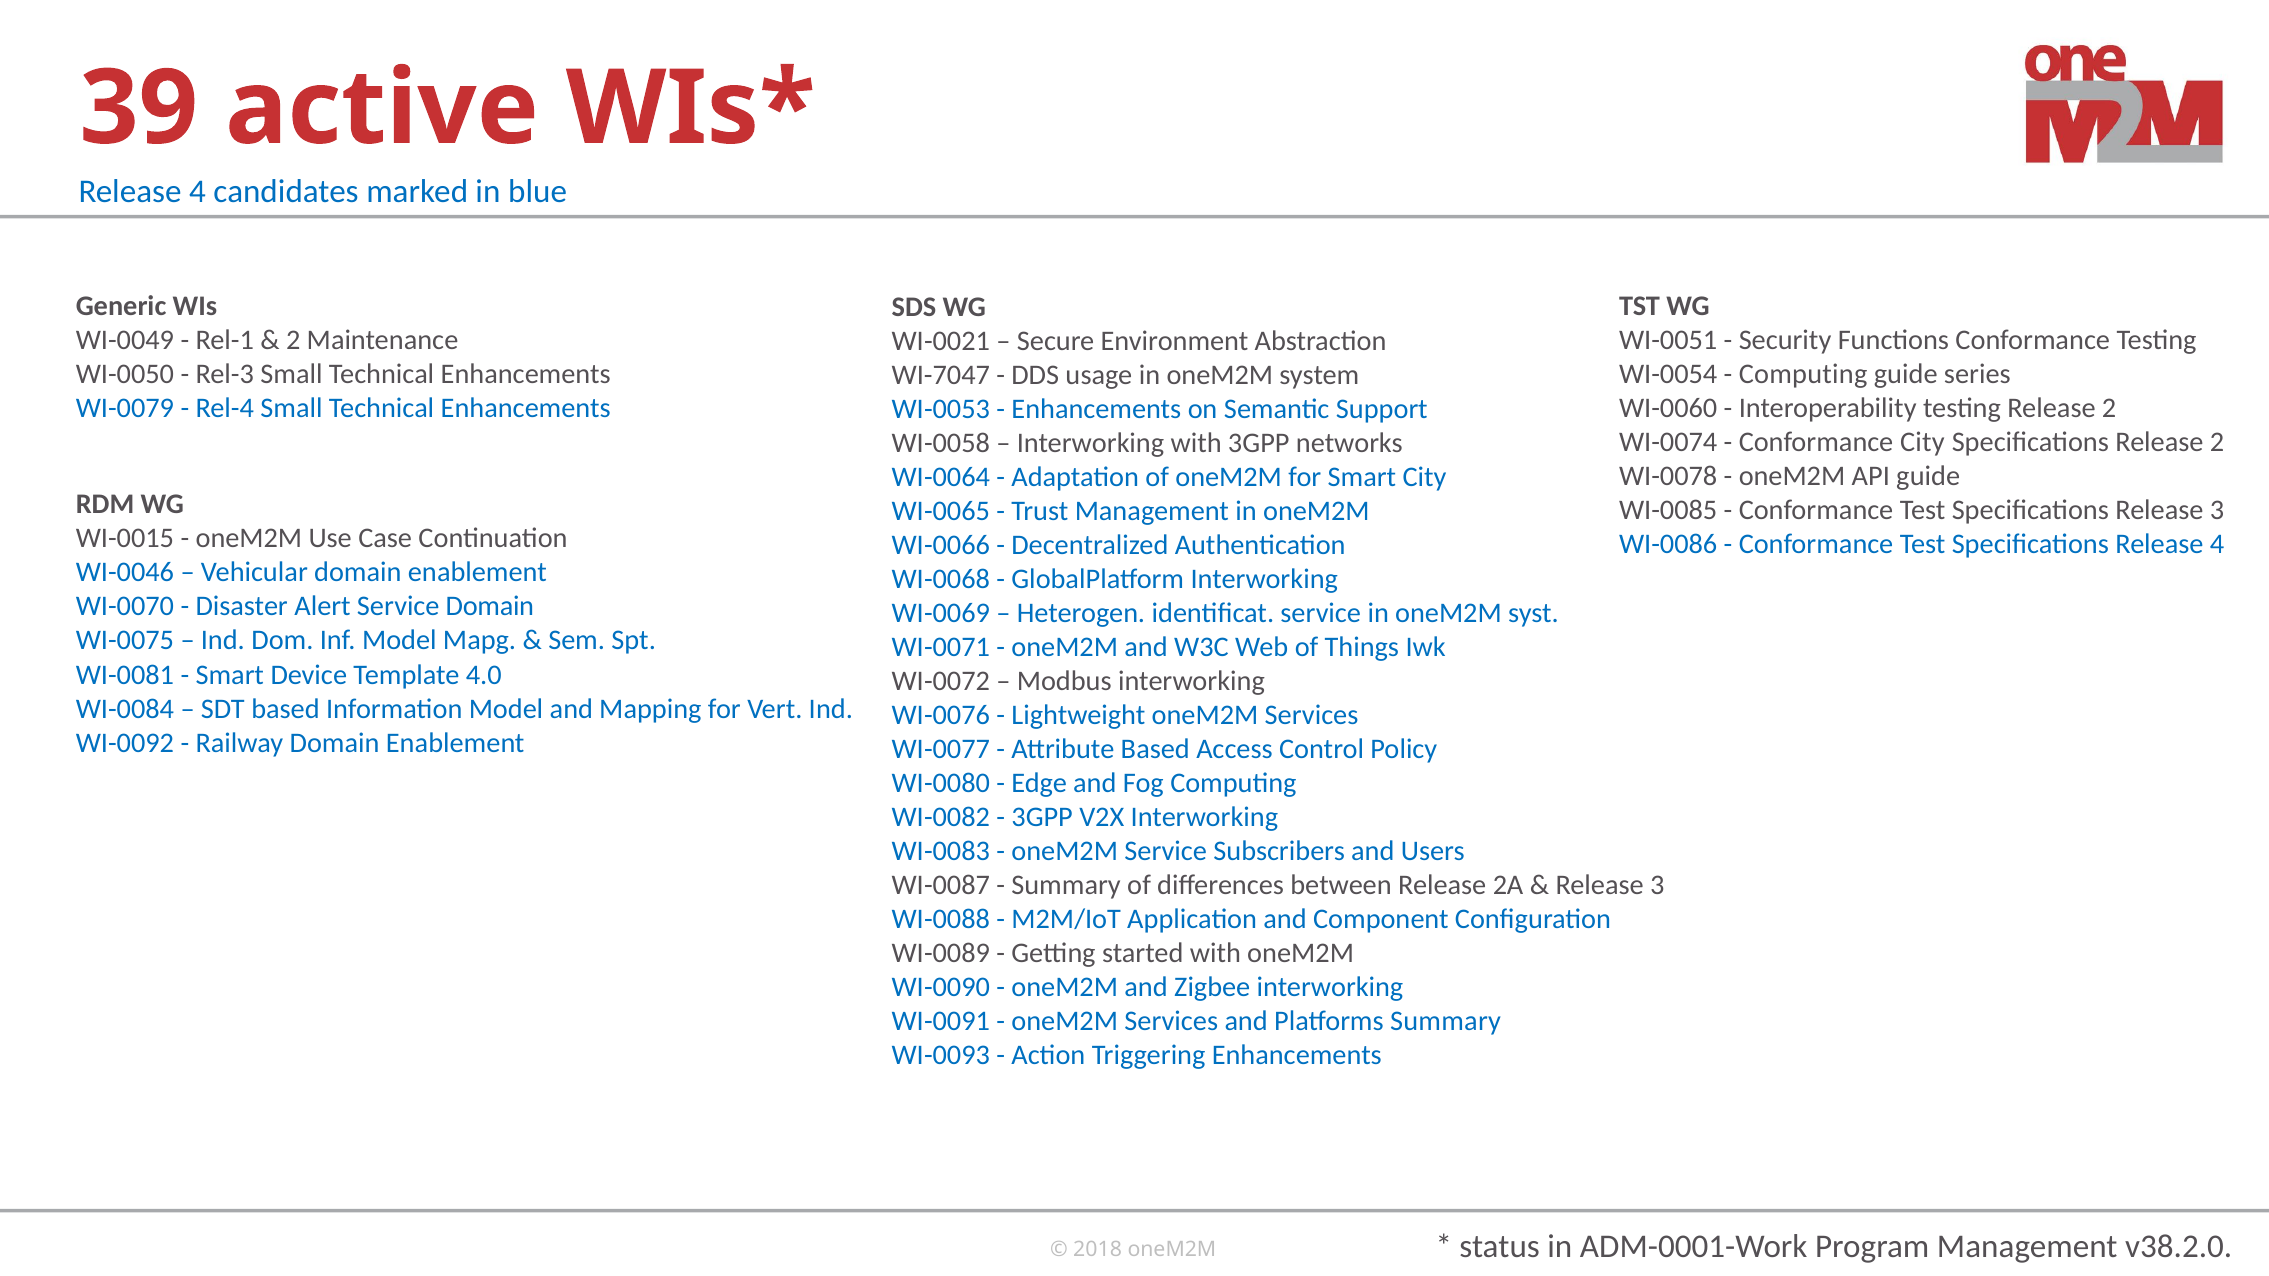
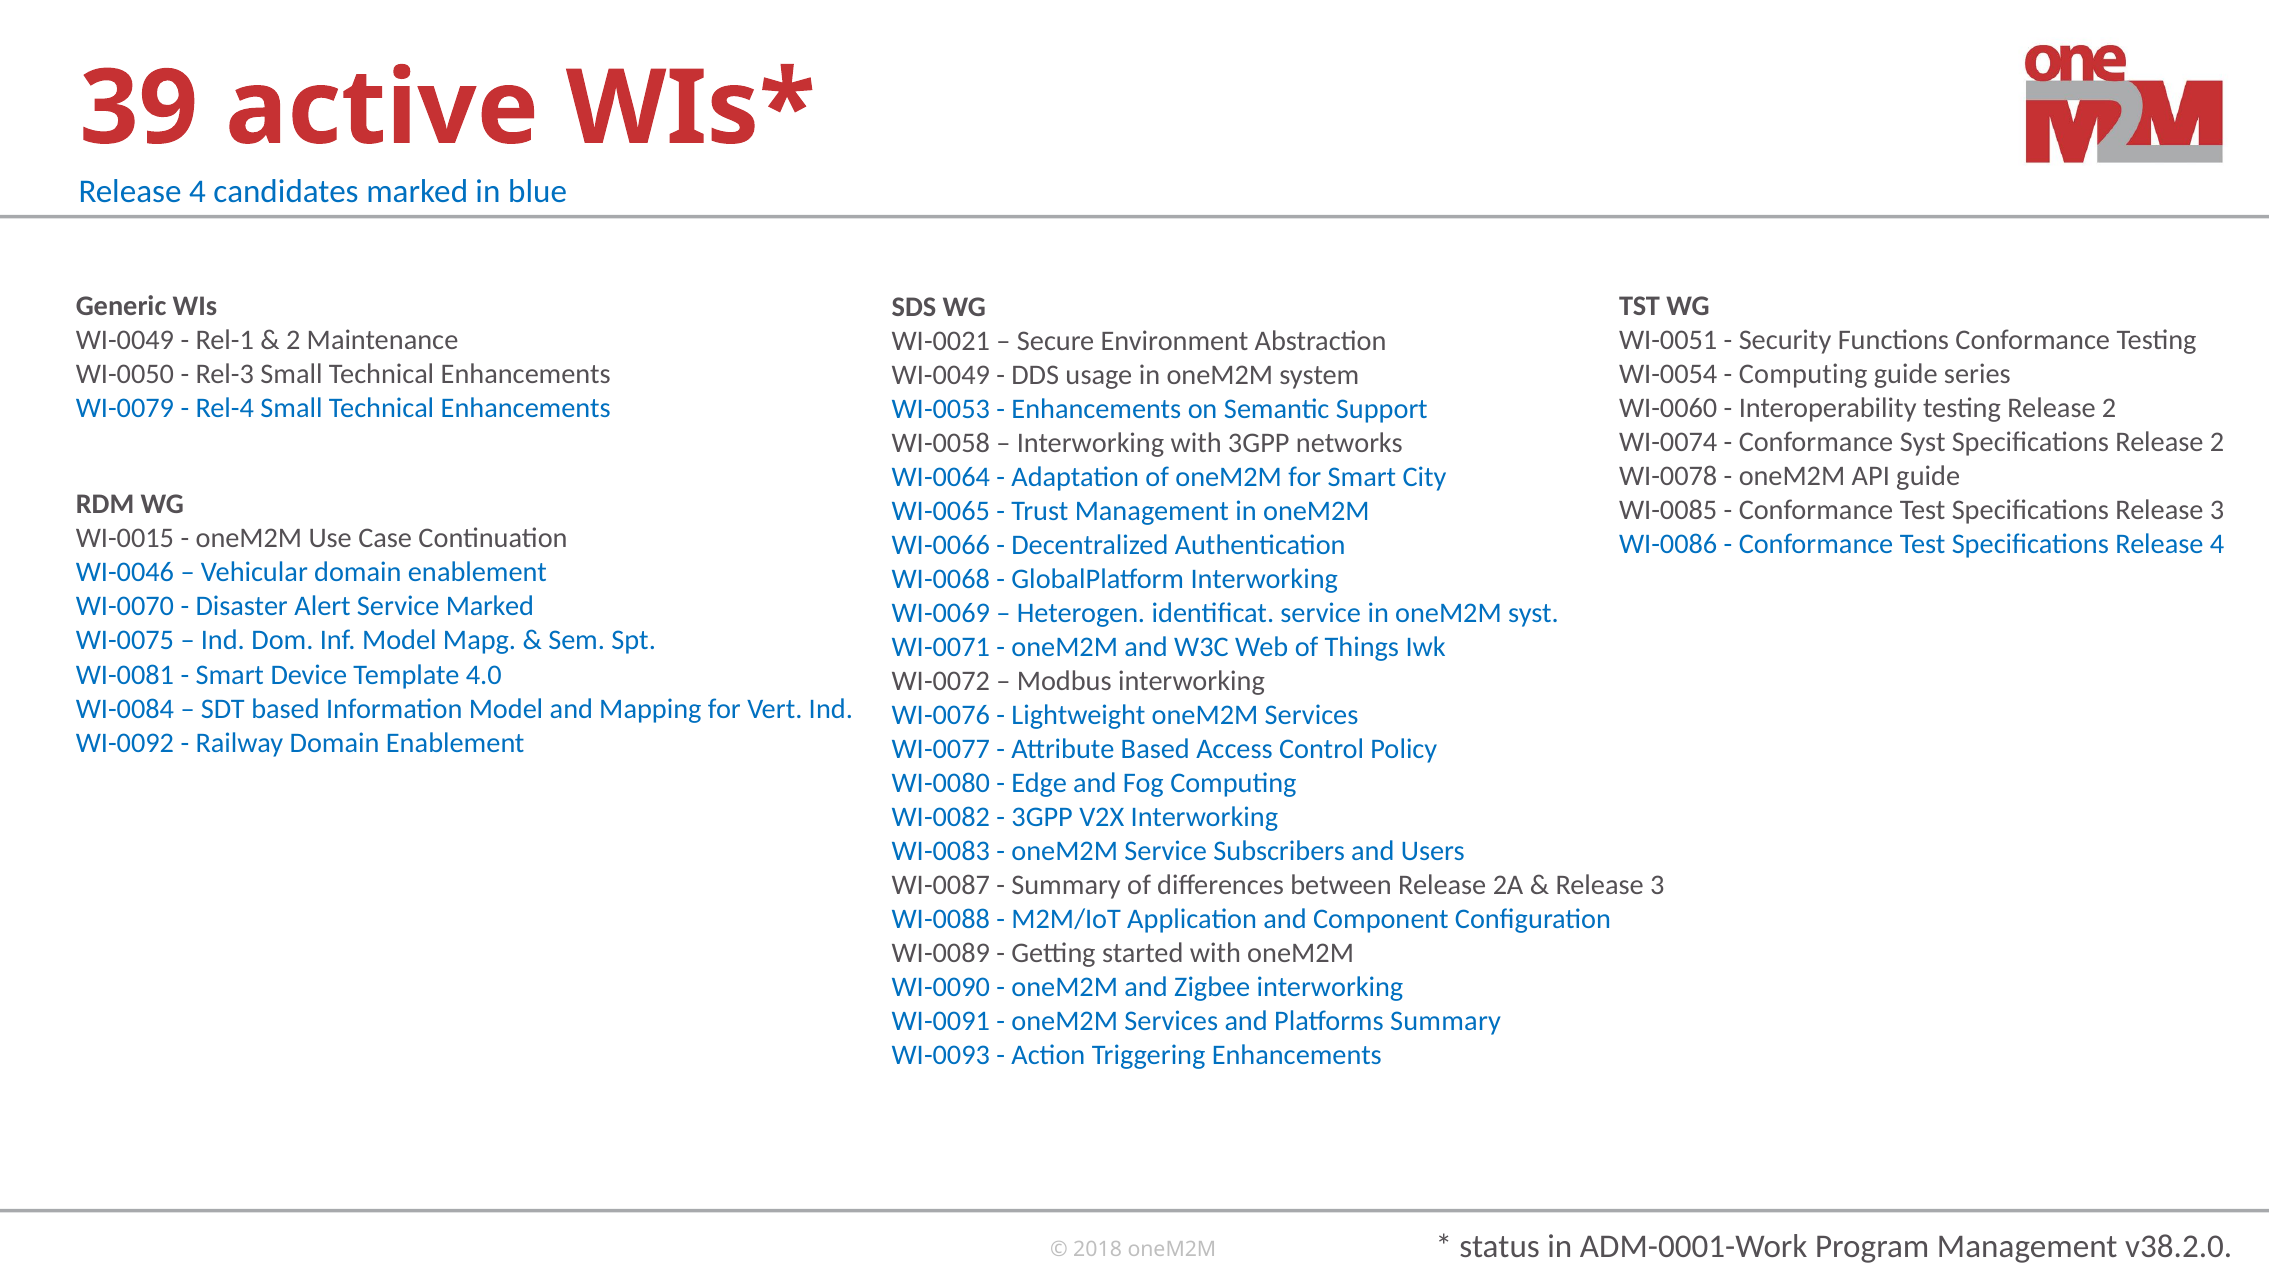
WI-7047 at (941, 375): WI-7047 -> WI-0049
Conformance City: City -> Syst
Service Domain: Domain -> Marked
